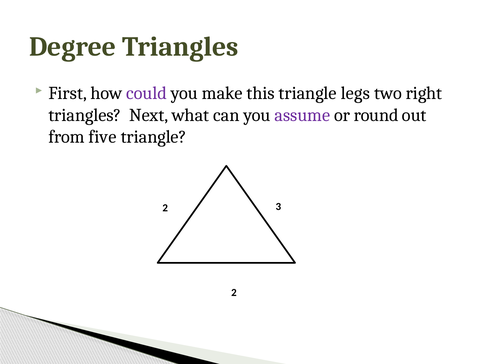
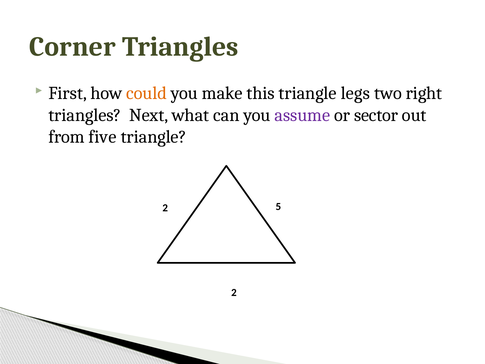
Degree: Degree -> Corner
could colour: purple -> orange
round: round -> sector
3: 3 -> 5
